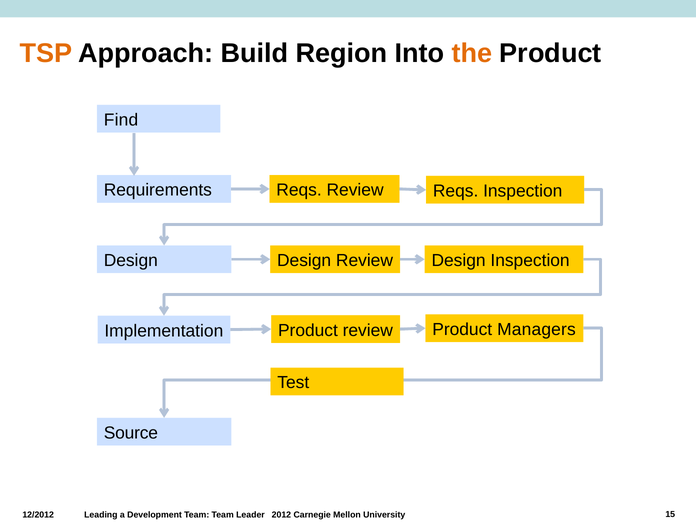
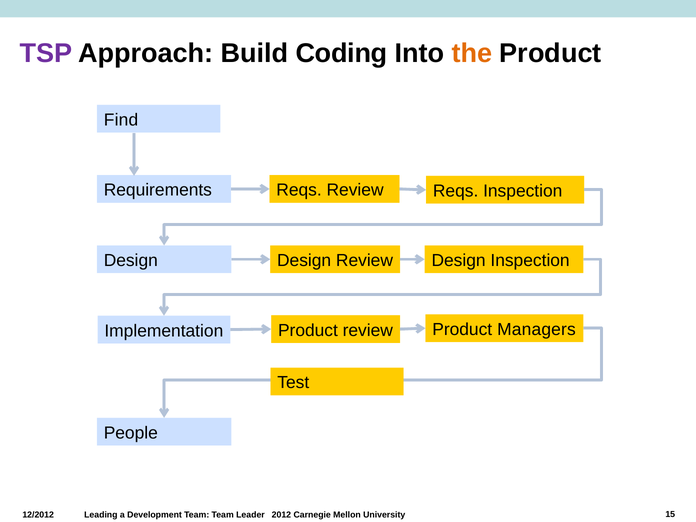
TSP colour: orange -> purple
Region: Region -> Coding
Source: Source -> People
